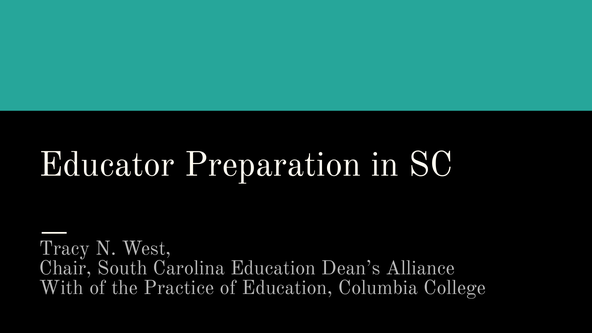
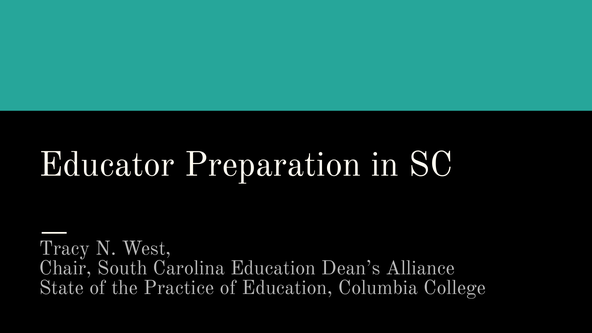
With: With -> State
